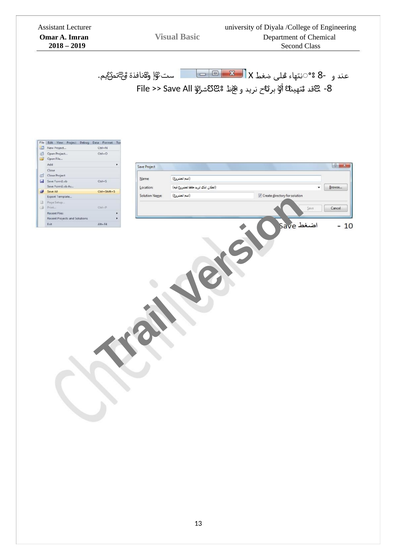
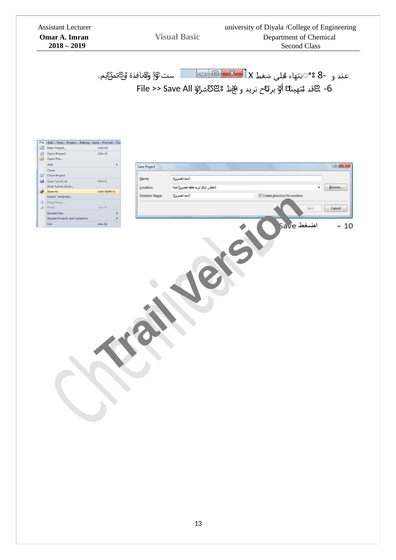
-8: -8 -> -6
